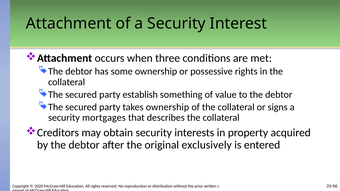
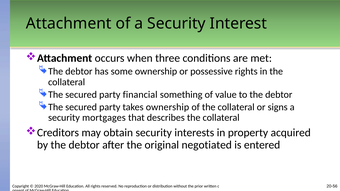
establish: establish -> financial
exclusively: exclusively -> negotiated
